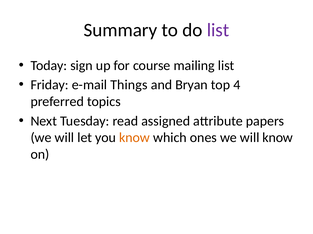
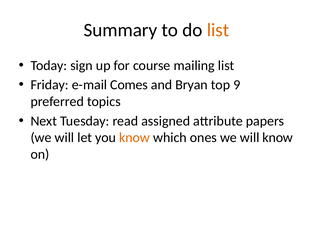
list at (218, 30) colour: purple -> orange
Things: Things -> Comes
4: 4 -> 9
